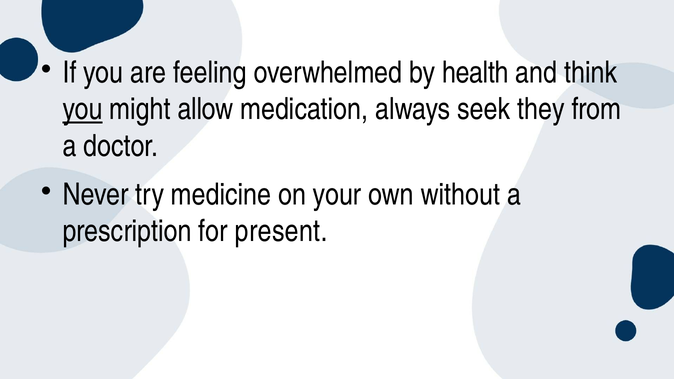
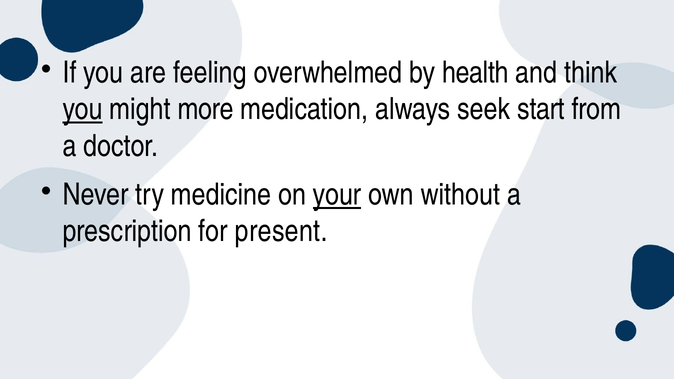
allow: allow -> more
they: they -> start
your underline: none -> present
